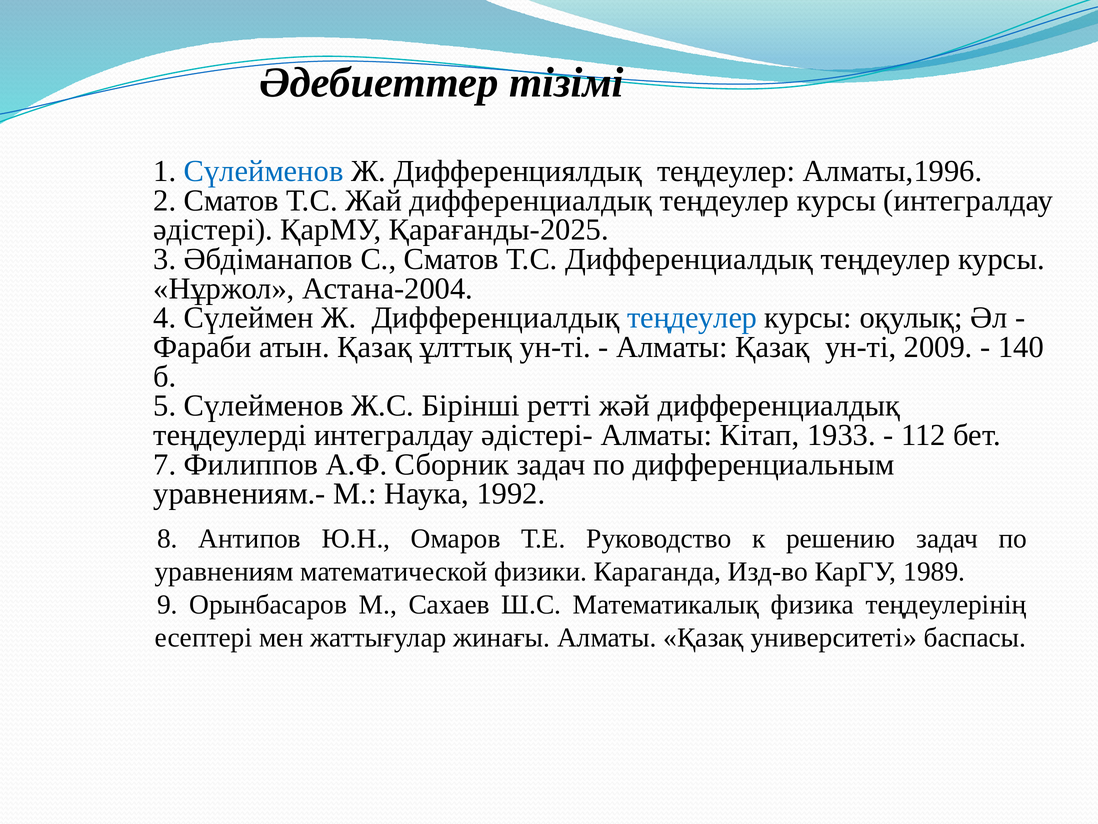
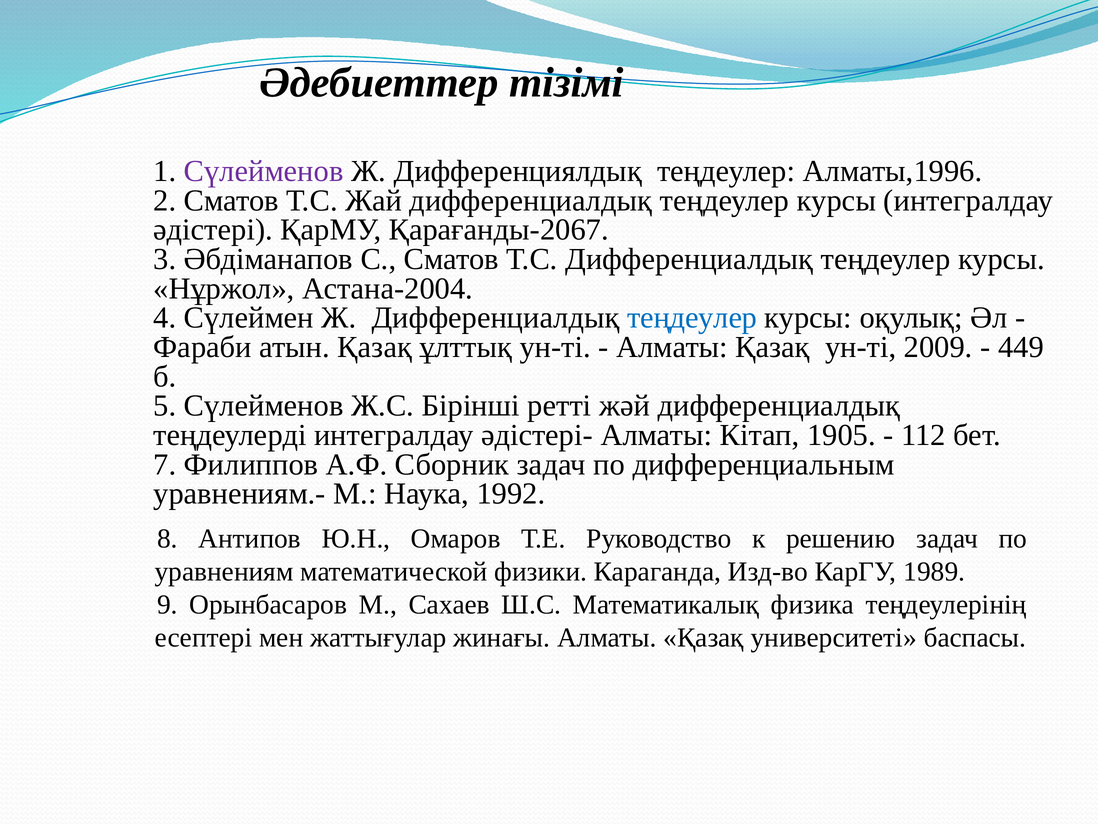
Сүлейменов at (264, 171) colour: blue -> purple
Қарағанды-2025: Қарағанды-2025 -> Қарағанды-2067
140: 140 -> 449
1933: 1933 -> 1905
